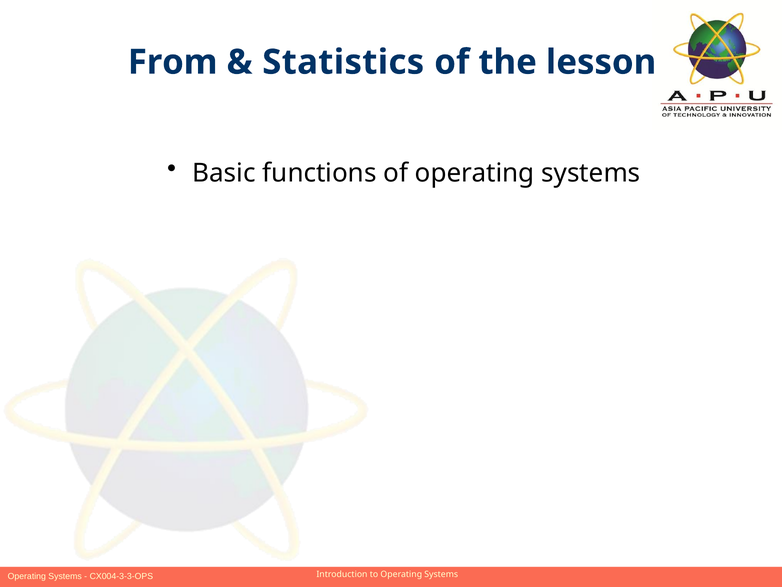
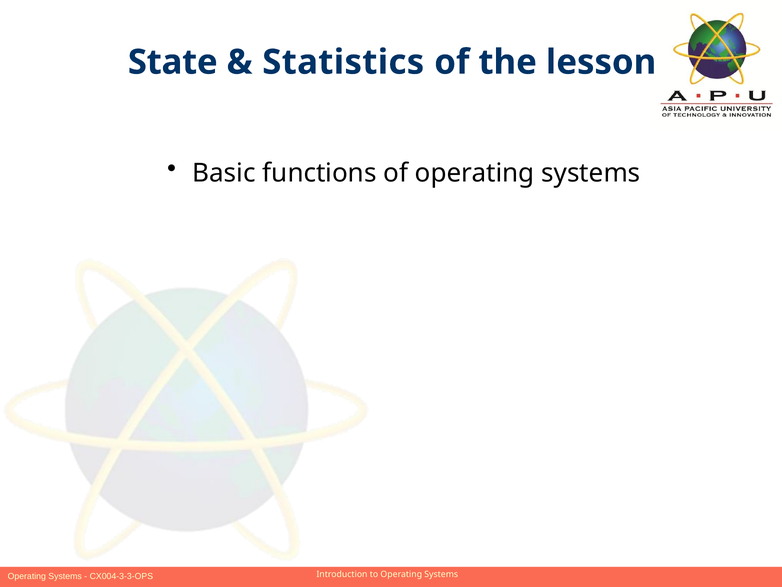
From: From -> State
